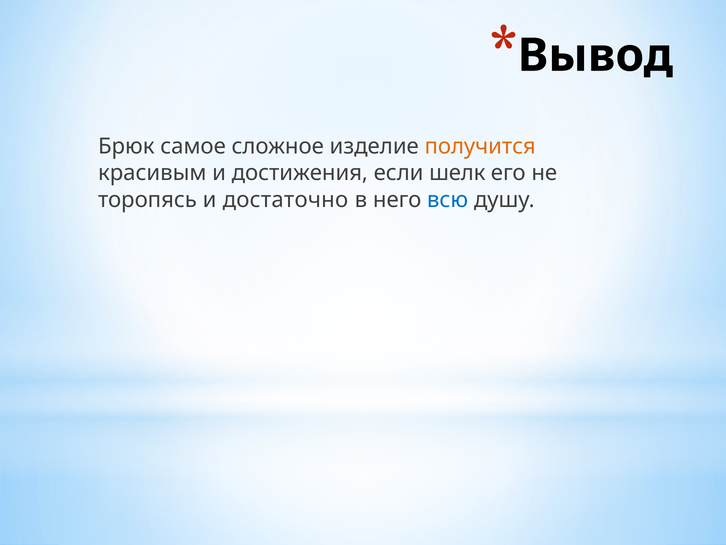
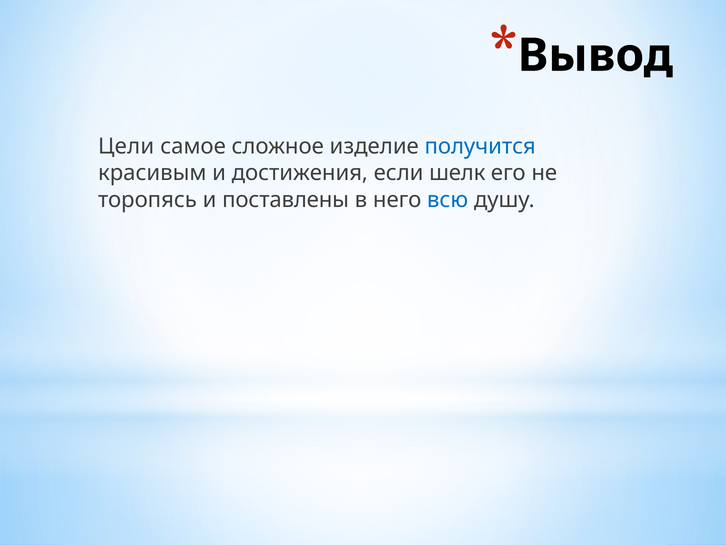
Брюк: Брюк -> Цели
получится colour: orange -> blue
достаточно: достаточно -> поставлены
